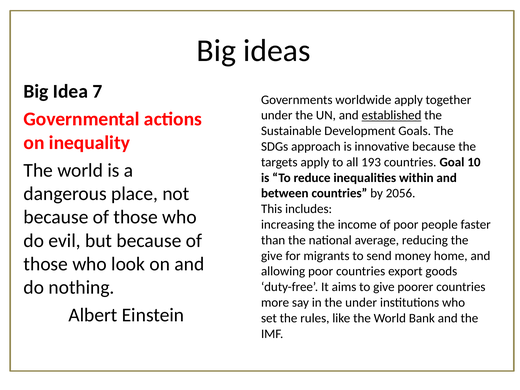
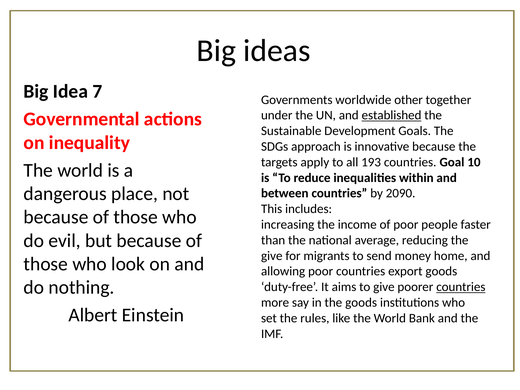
worldwide apply: apply -> other
2056: 2056 -> 2090
countries at (461, 287) underline: none -> present
the under: under -> goods
